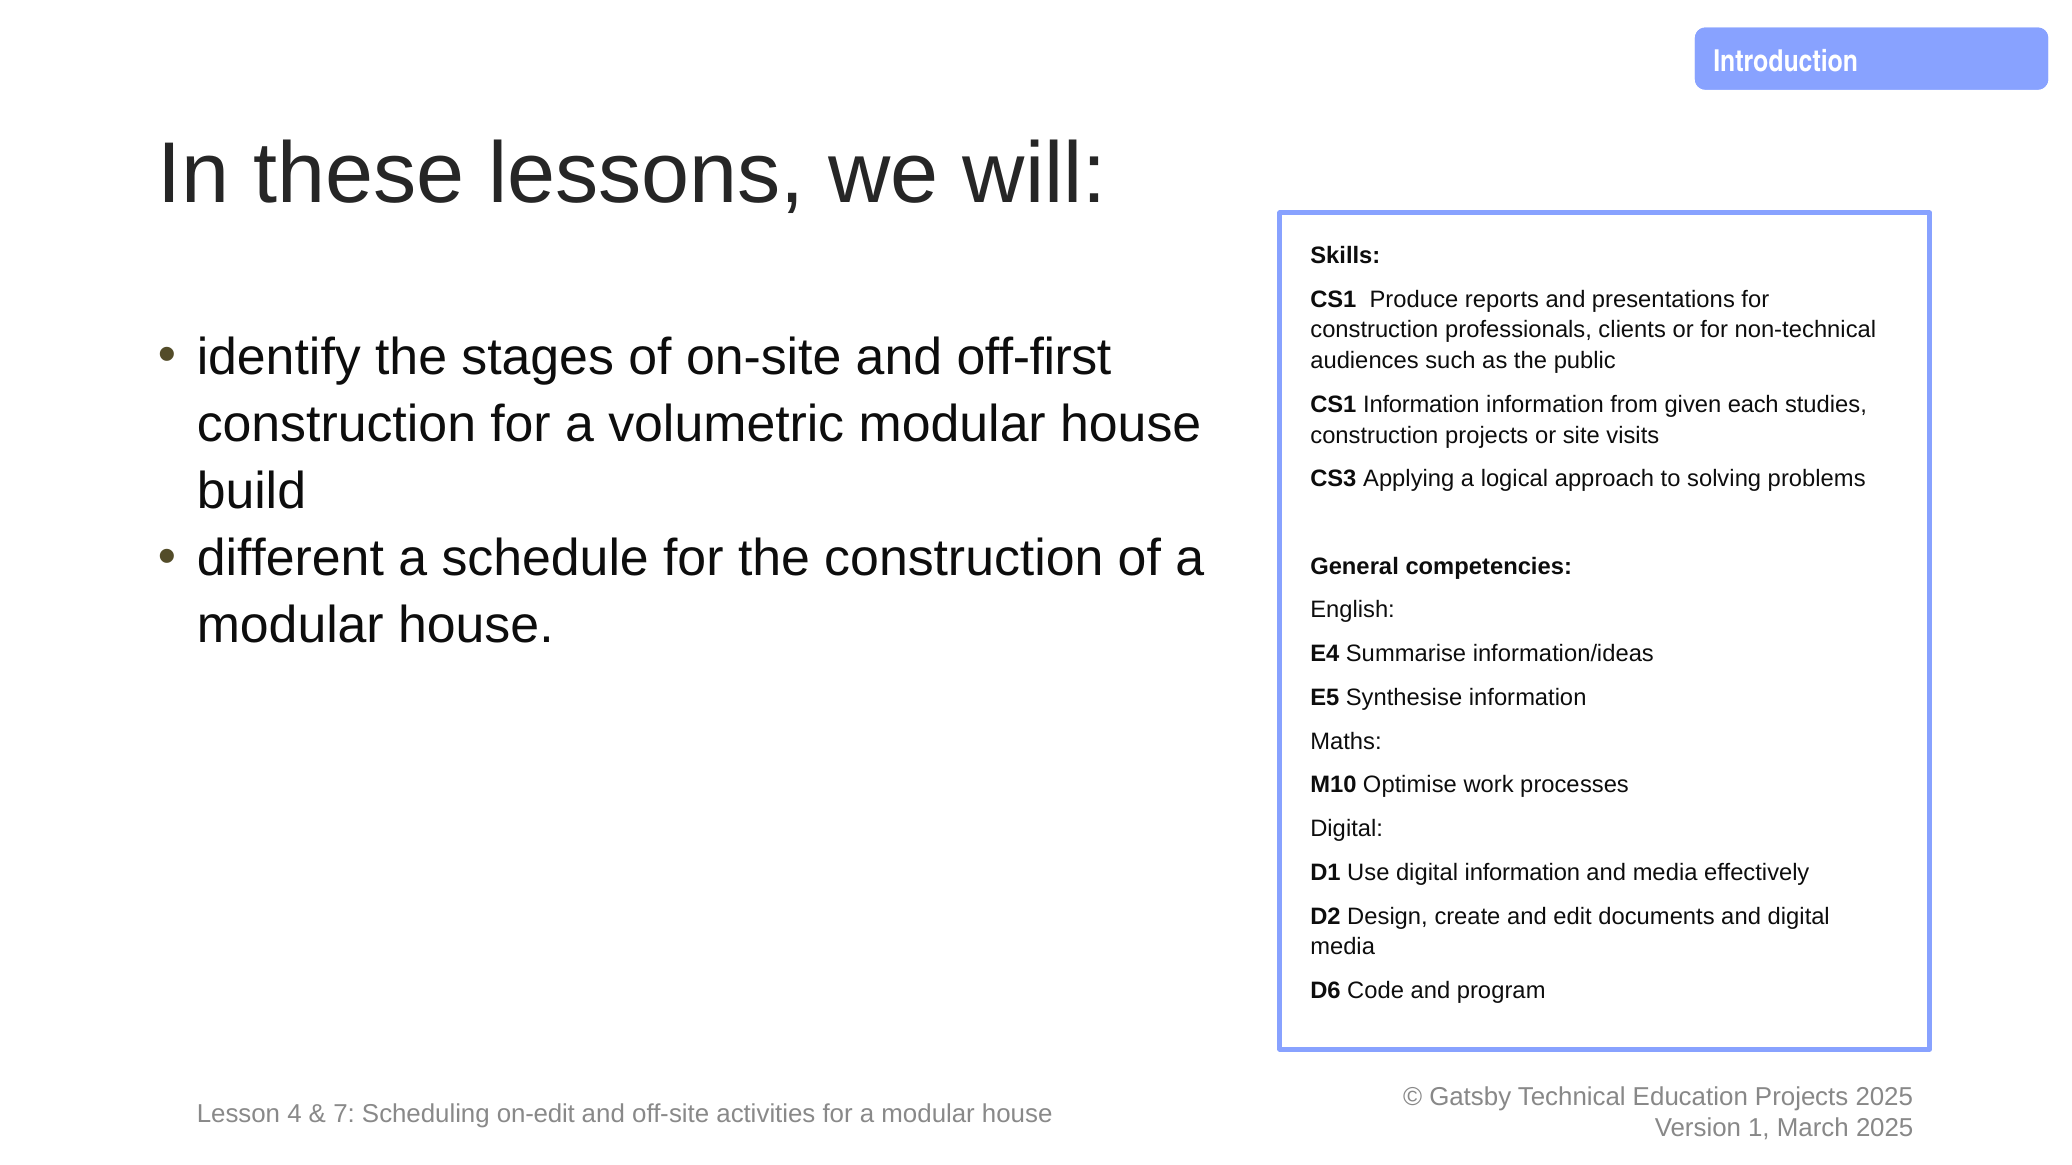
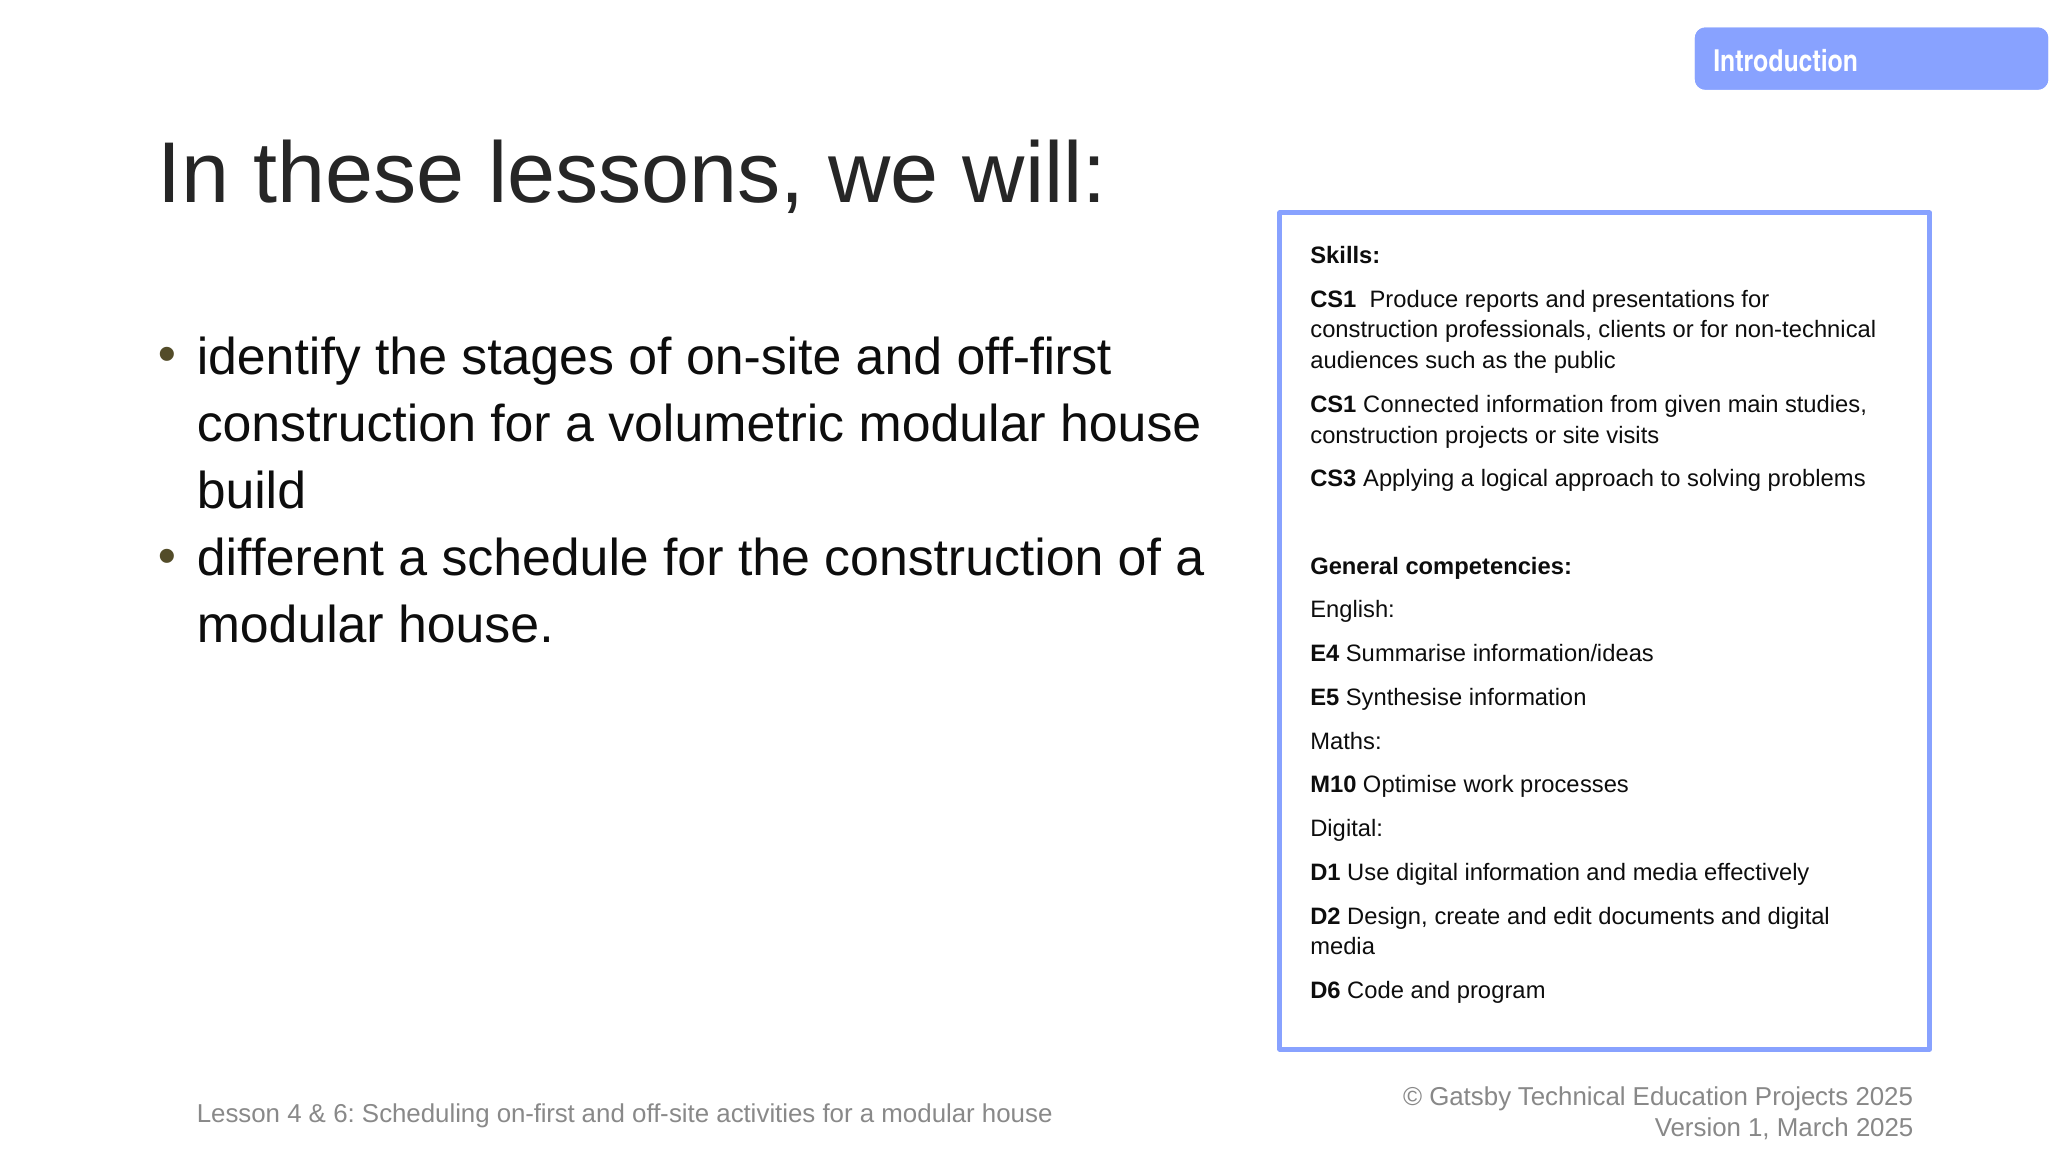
CS1 Information: Information -> Connected
each: each -> main
7: 7 -> 6
on-edit: on-edit -> on-first
